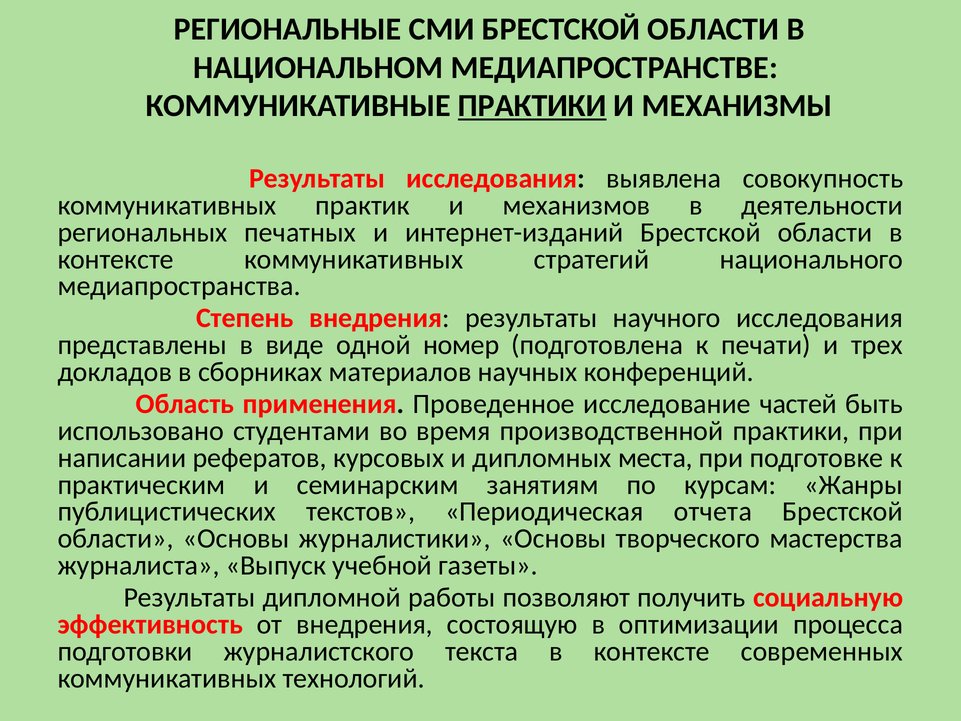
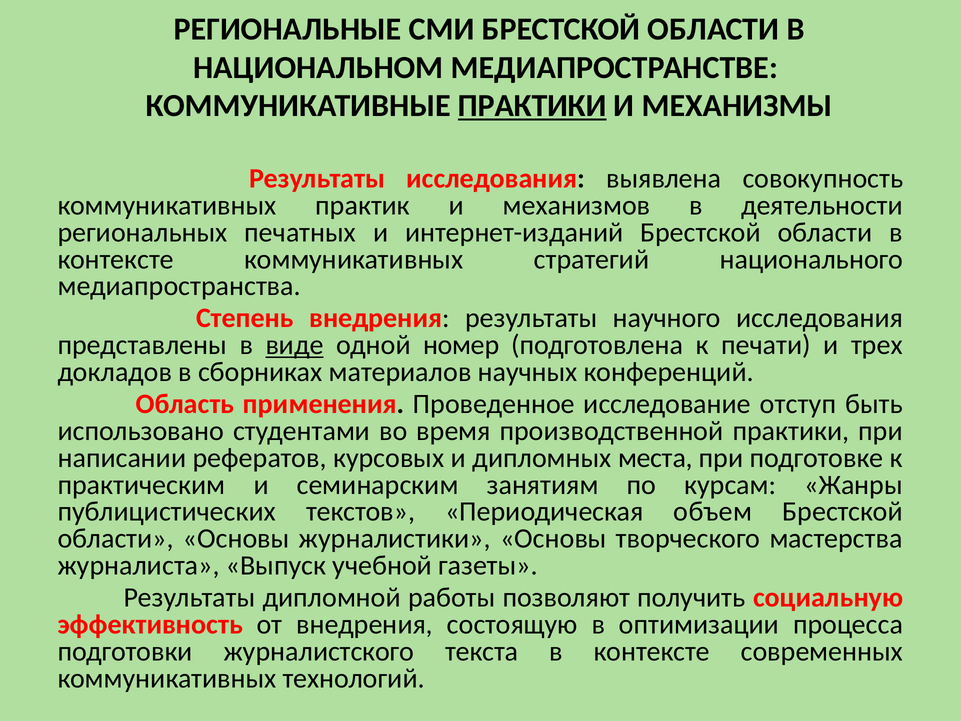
виде underline: none -> present
частей: частей -> отступ
отчета: отчета -> объем
